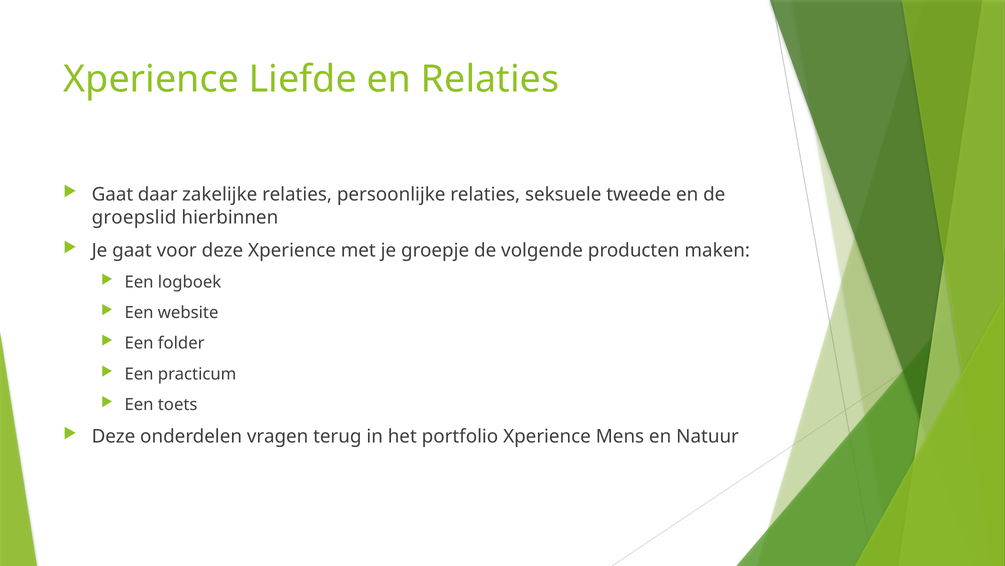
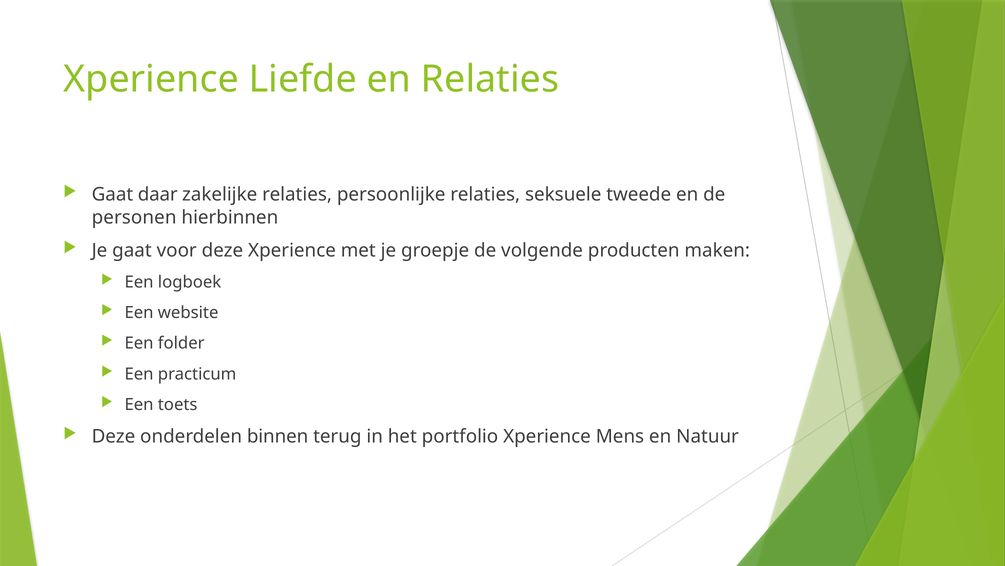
groepslid: groepslid -> personen
vragen: vragen -> binnen
